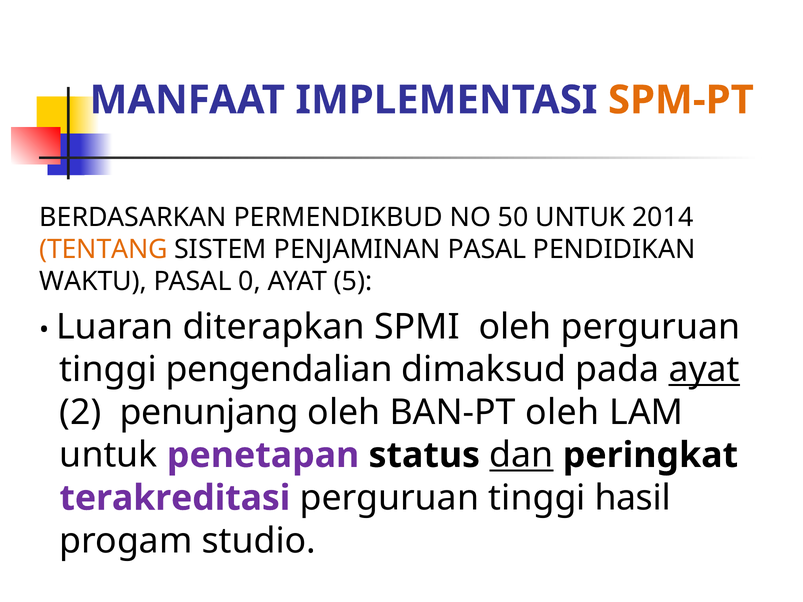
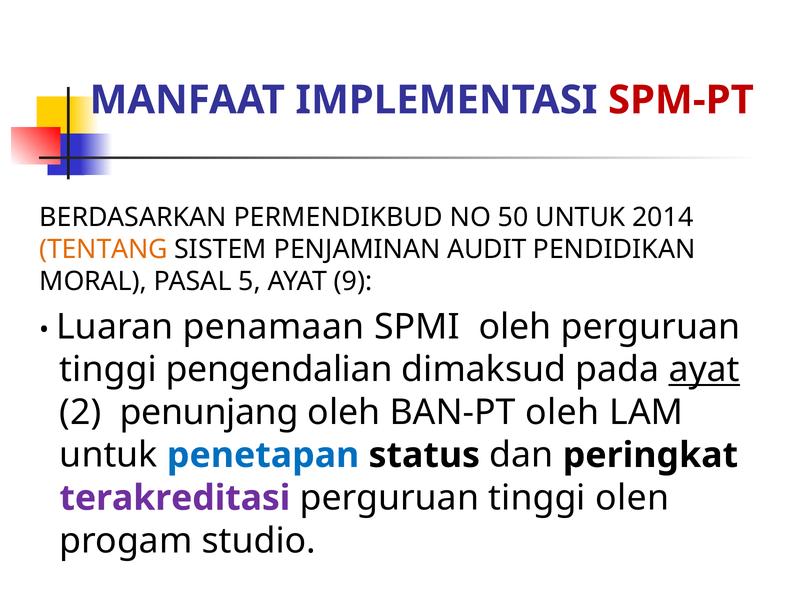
SPM-PT colour: orange -> red
PENJAMINAN PASAL: PASAL -> AUDIT
WAKTU: WAKTU -> MORAL
0: 0 -> 5
5: 5 -> 9
diterapkan: diterapkan -> penamaan
penetapan colour: purple -> blue
dan underline: present -> none
hasil: hasil -> olen
